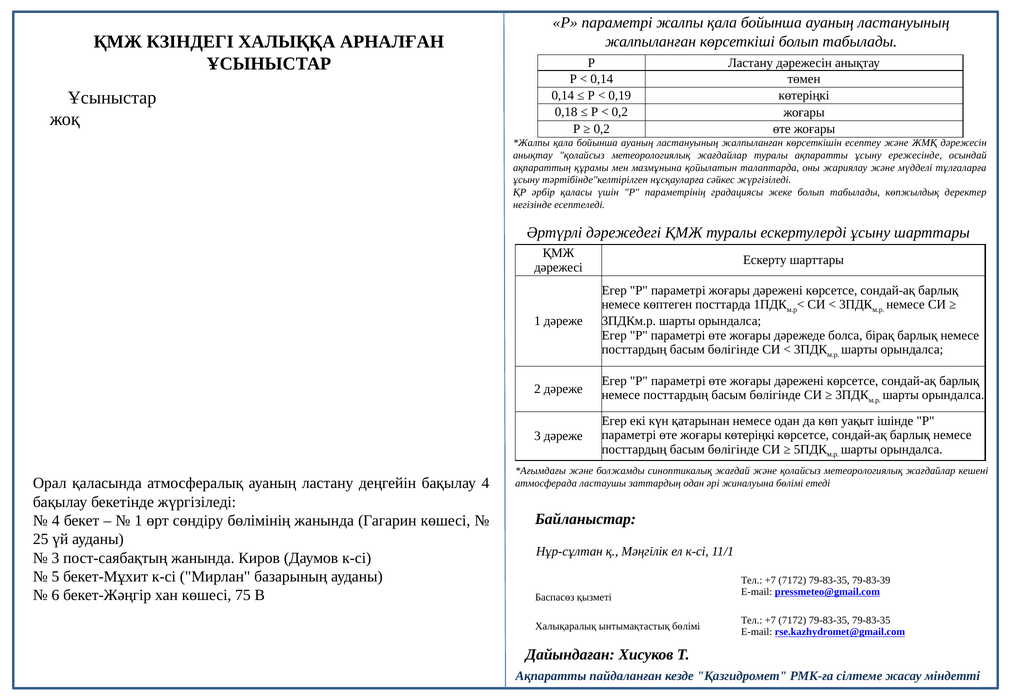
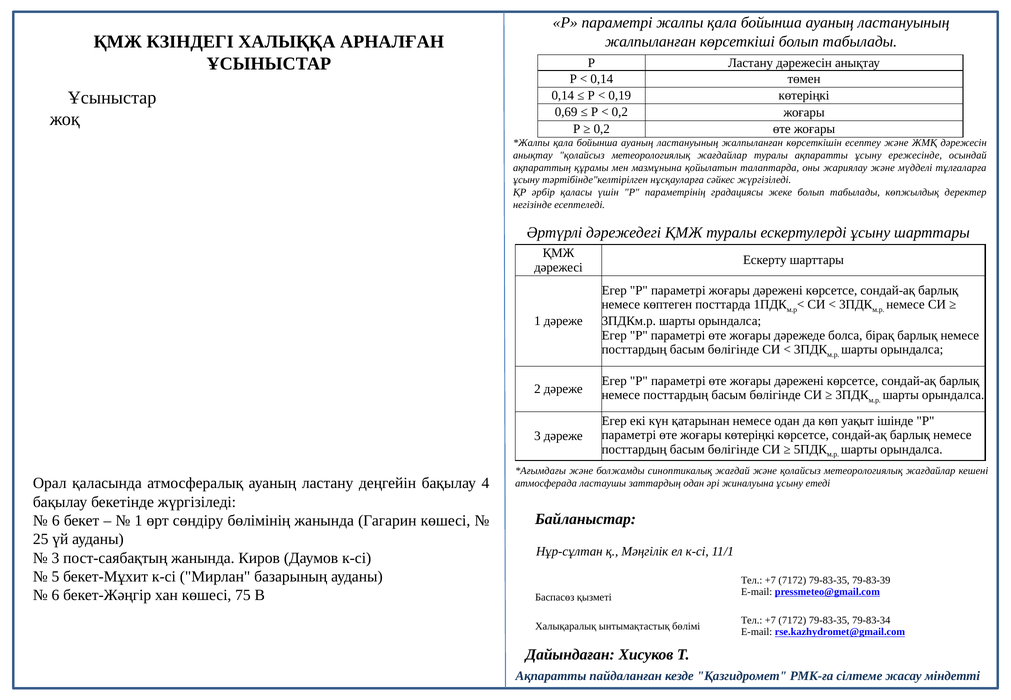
0,18: 0,18 -> 0,69
жиналуына бөлімі: бөлімі -> ұсыну
4 at (56, 520): 4 -> 6
79-83-35 79-83-35: 79-83-35 -> 79-83-34
